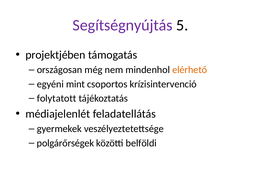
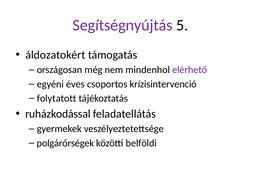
projektjében: projektjében -> áldozatokért
elérhető colour: orange -> purple
mint: mint -> éves
médiajelenlét: médiajelenlét -> ruházkodással
